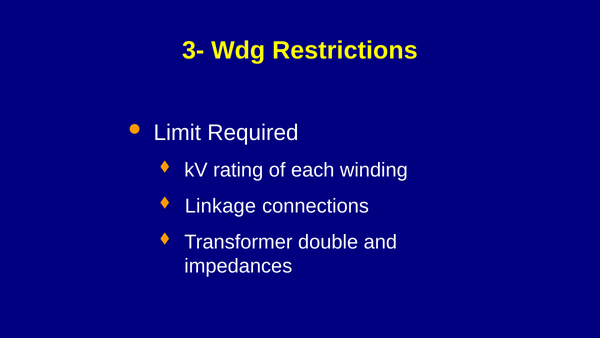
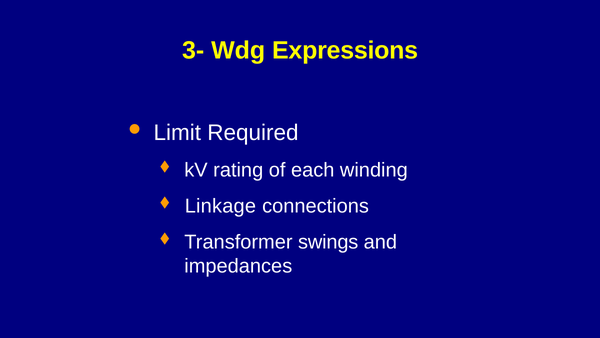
Restrictions: Restrictions -> Expressions
double: double -> swings
